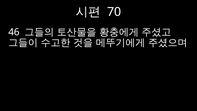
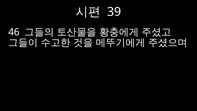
70: 70 -> 39
